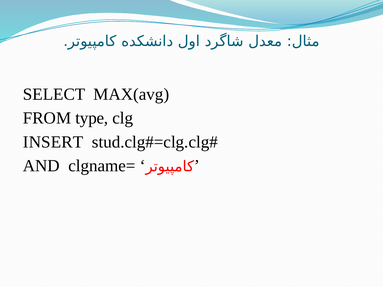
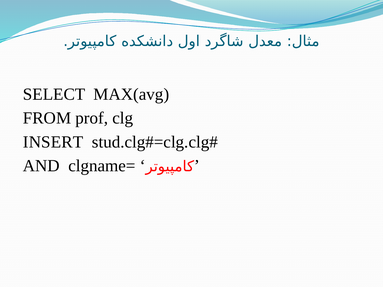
type: type -> prof
